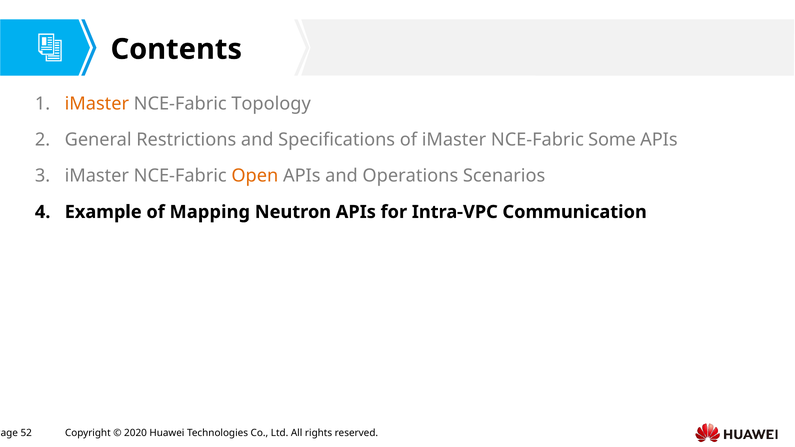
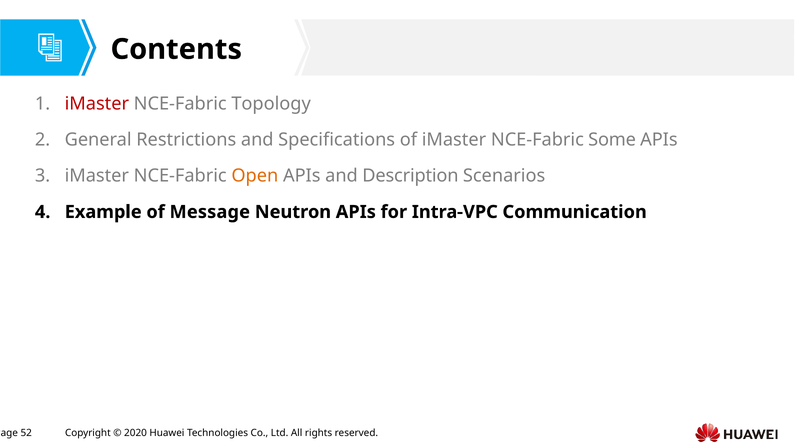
iMaster at (97, 104) colour: orange -> red
Operations: Operations -> Description
Mapping: Mapping -> Message
